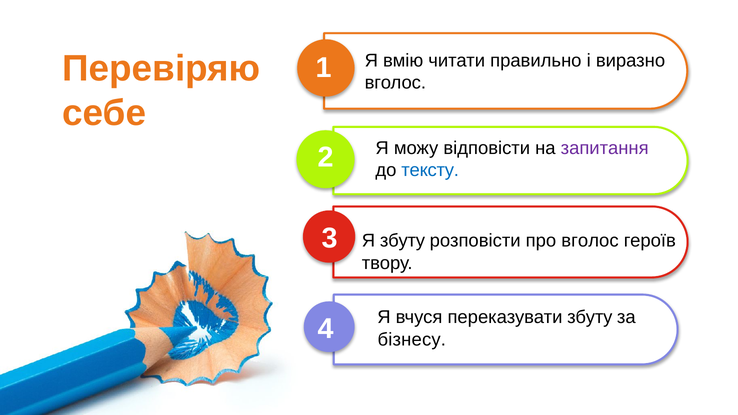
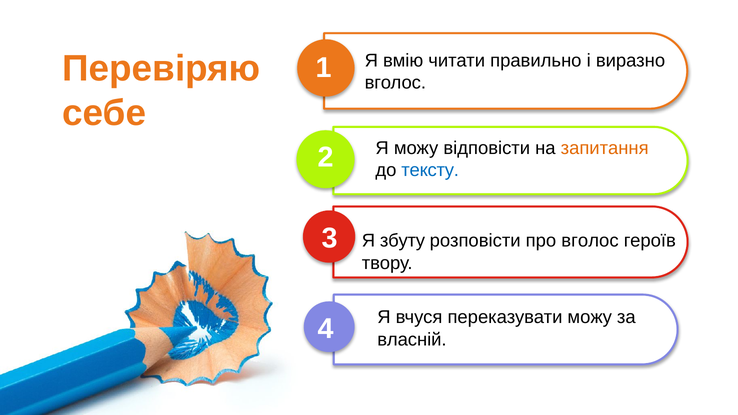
запитання colour: purple -> orange
переказувати збуту: збуту -> можу
бізнесу: бізнесу -> власній
